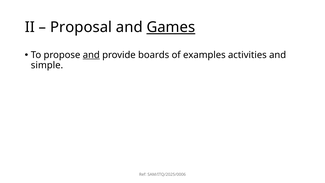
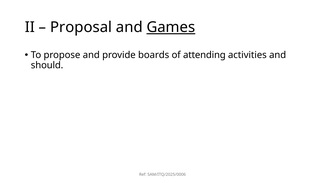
and at (91, 55) underline: present -> none
examples: examples -> attending
simple: simple -> should
